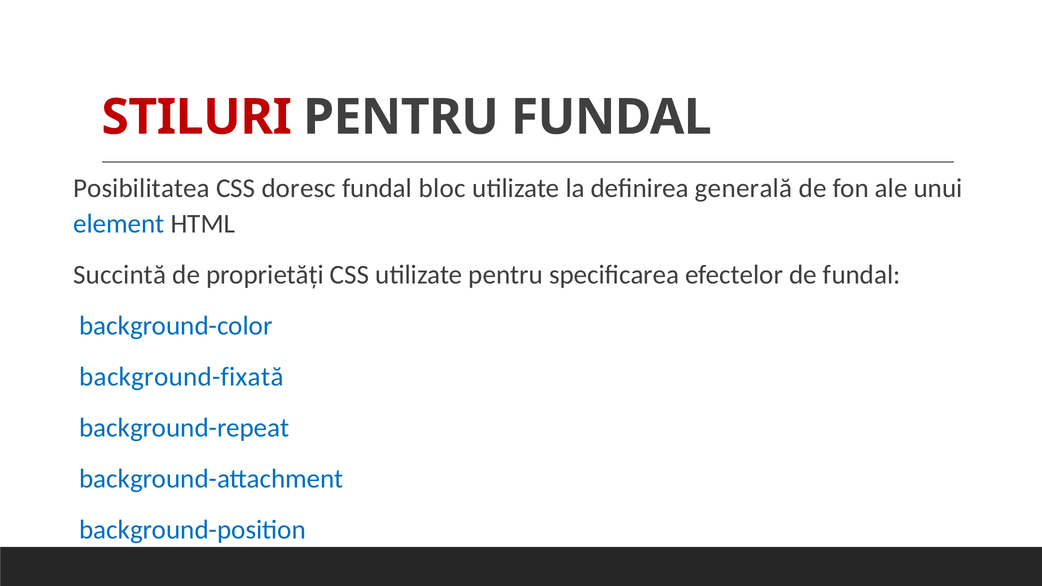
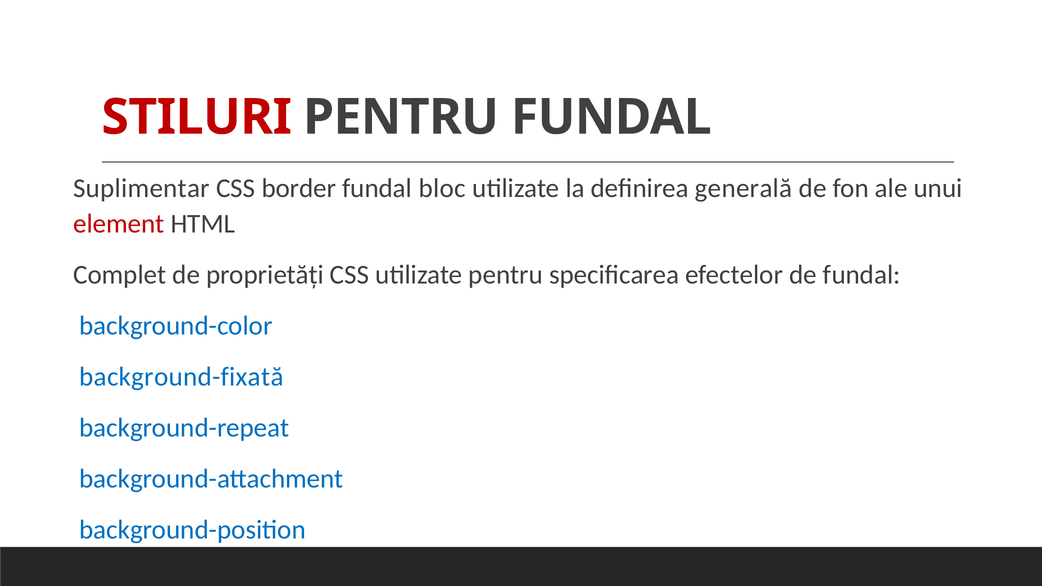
Posibilitatea: Posibilitatea -> Suplimentar
doresc: doresc -> border
element colour: blue -> red
Succintă: Succintă -> Complet
